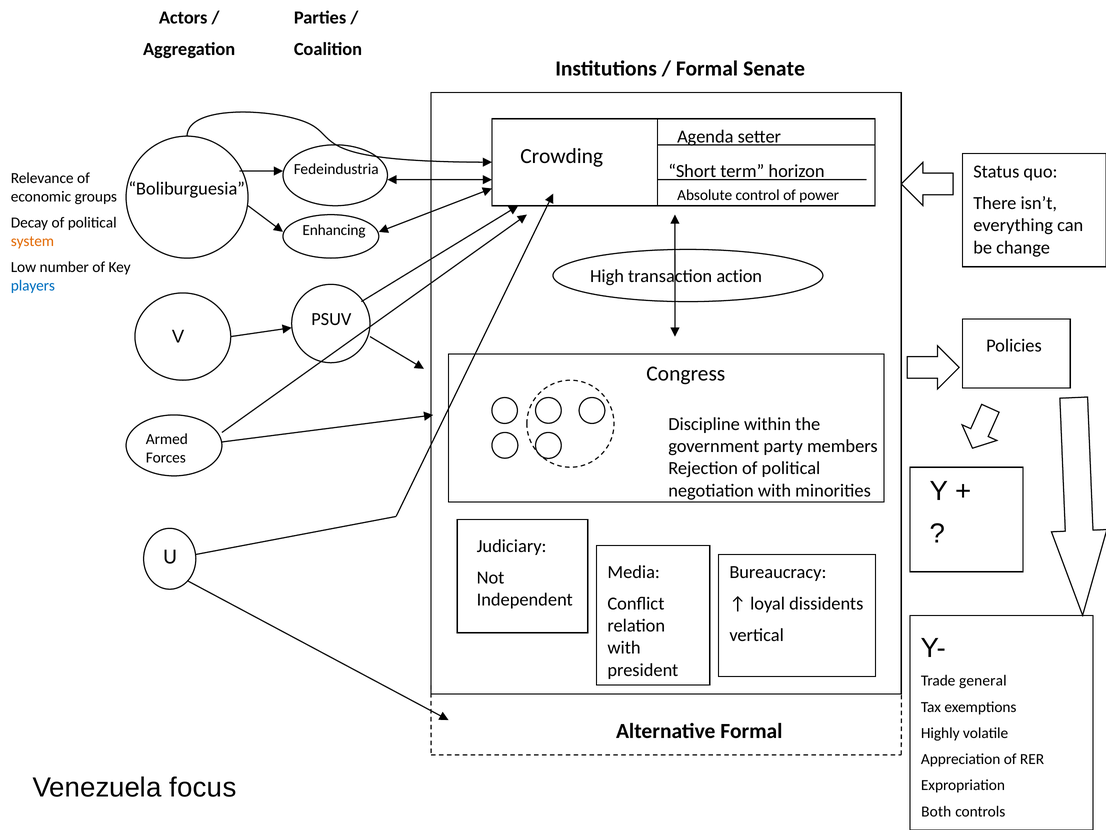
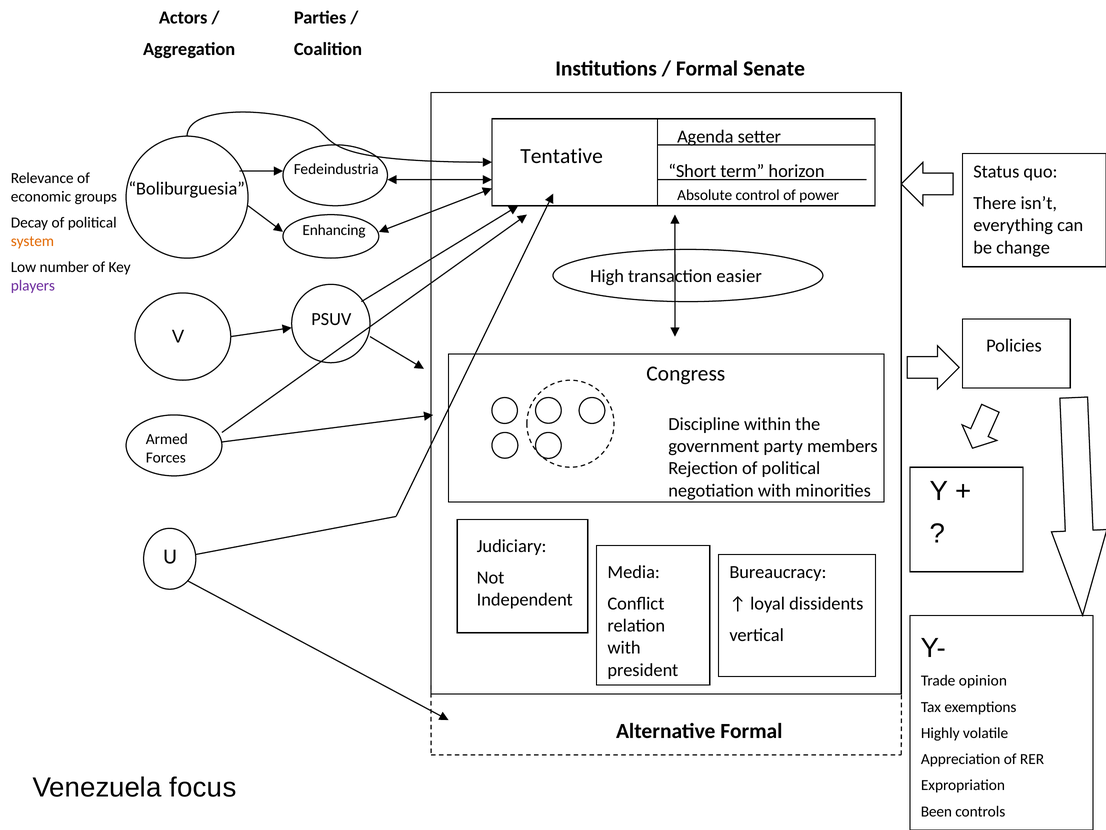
Crowding: Crowding -> Tentative
action: action -> easier
players colour: blue -> purple
general: general -> opinion
Both: Both -> Been
